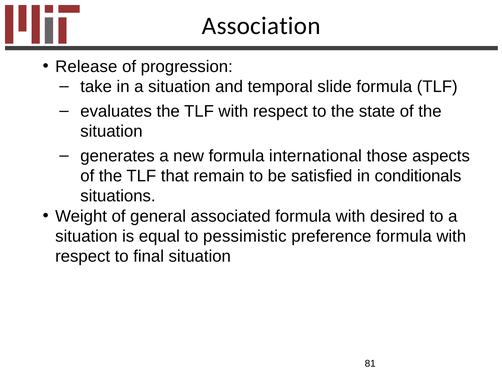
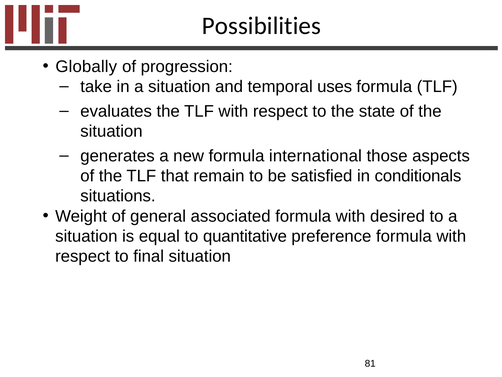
Association: Association -> Possibilities
Release: Release -> Globally
slide: slide -> uses
pessimistic: pessimistic -> quantitative
